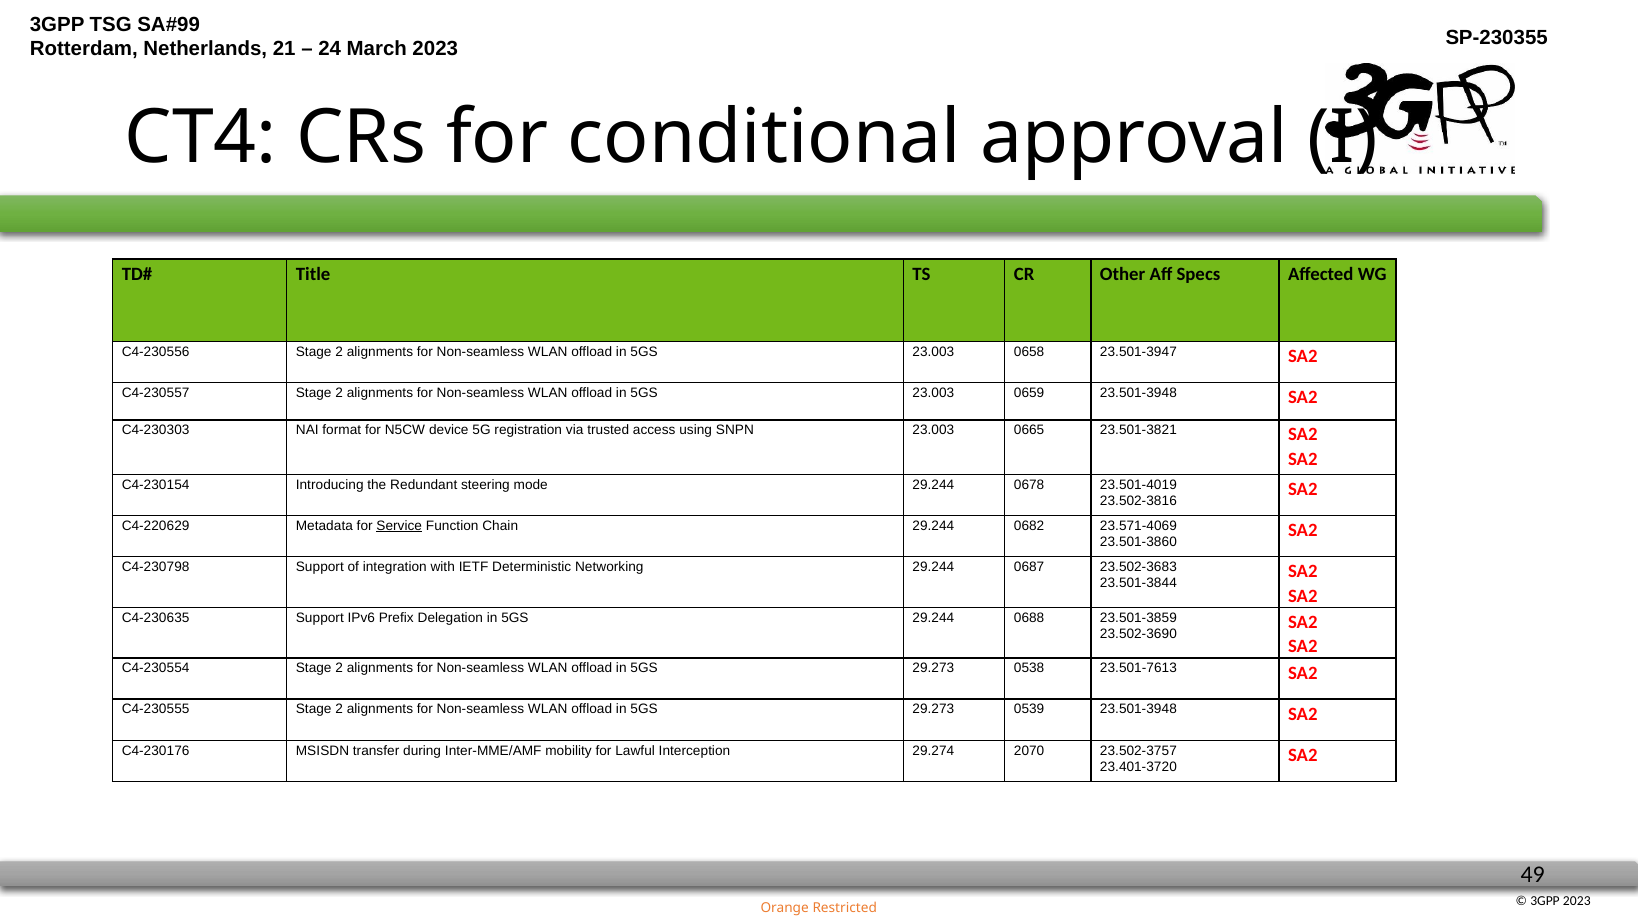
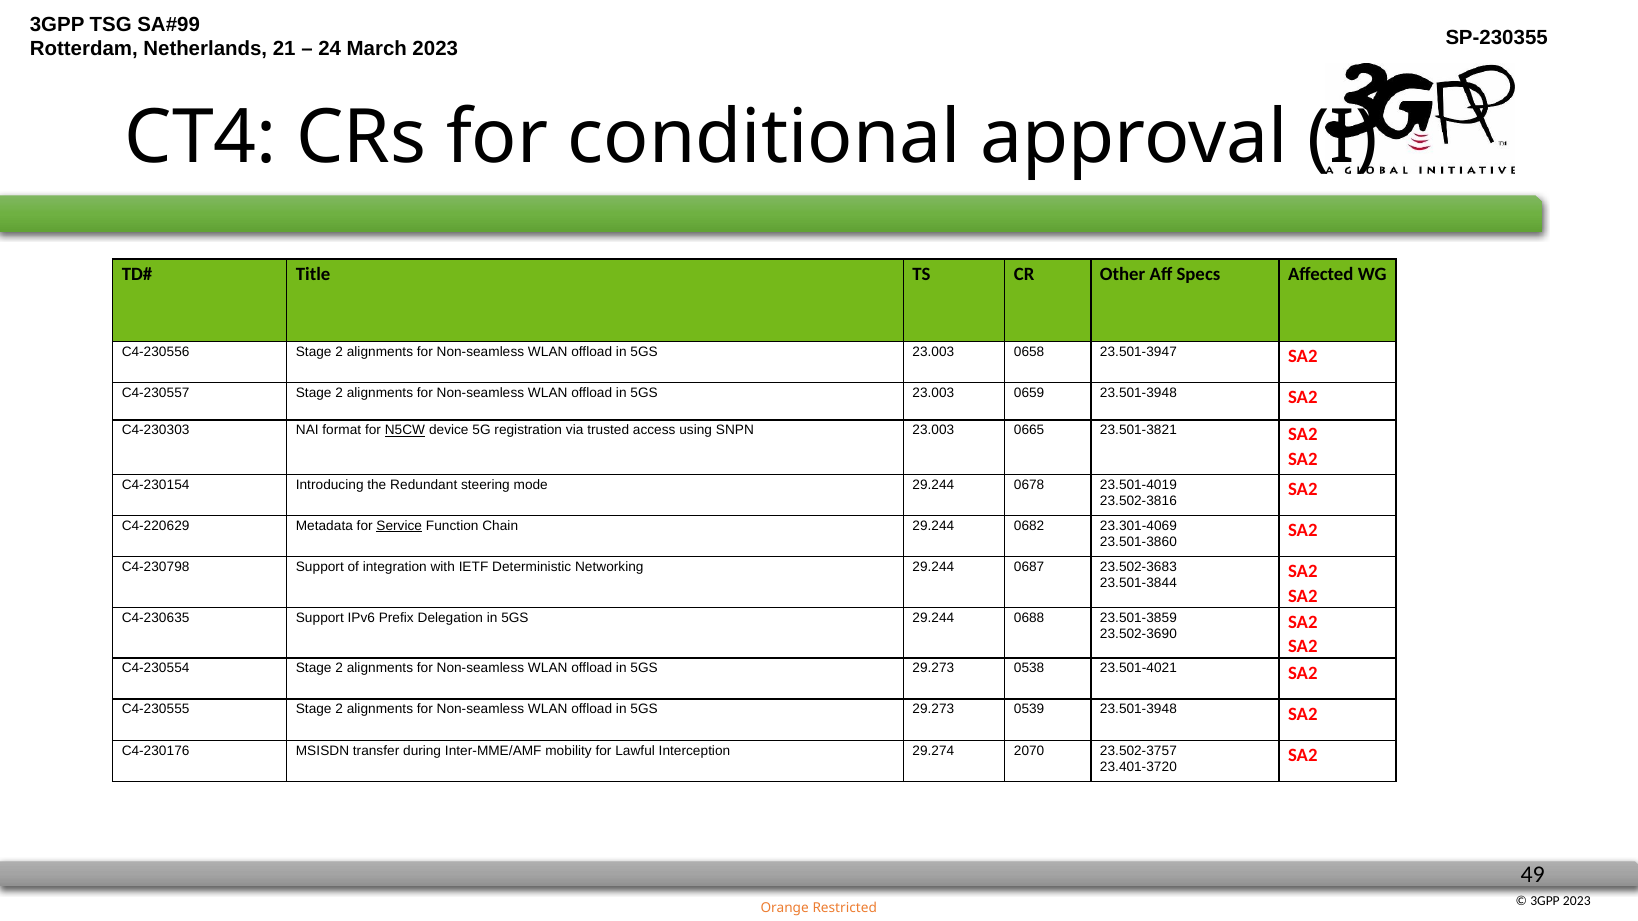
N5CW underline: none -> present
23.571-4069: 23.571-4069 -> 23.301-4069
23.501-7613: 23.501-7613 -> 23.501-4021
